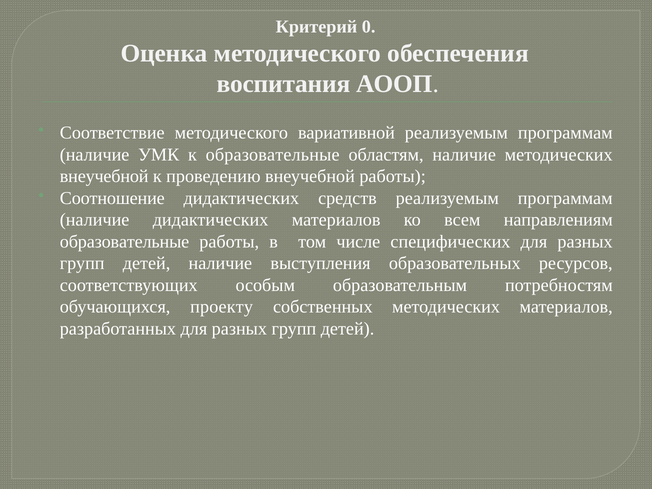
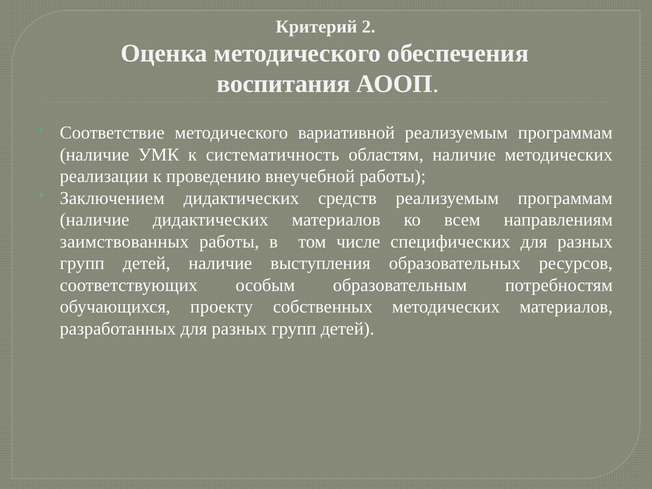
0: 0 -> 2
к образовательные: образовательные -> систематичность
внеучебной at (104, 176): внеучебной -> реализации
Соотношение: Соотношение -> Заключением
образовательные at (125, 242): образовательные -> заимствованных
